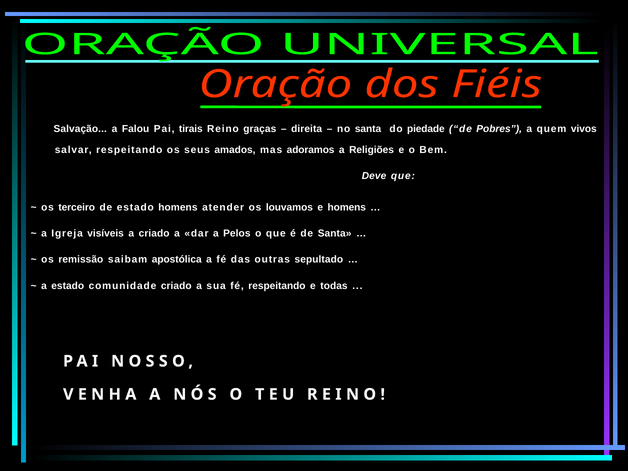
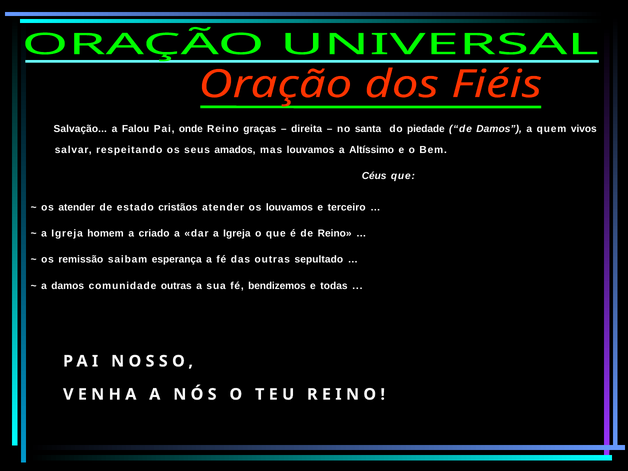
tirais: tirais -> onde
de Pobres: Pobres -> Damos
mas adoramos: adoramos -> louvamos
Religiões: Religiões -> Altíssimo
Deve: Deve -> Céus
os terceiro: terceiro -> atender
estado homens: homens -> cristãos
e homens: homens -> terceiro
visíveis: visíveis -> homem
dar a Pelos: Pelos -> Igreja
de Santa: Santa -> Reino
apostólica: apostólica -> esperança
a estado: estado -> damos
comunidade criado: criado -> outras
fé respeitando: respeitando -> bendizemos
